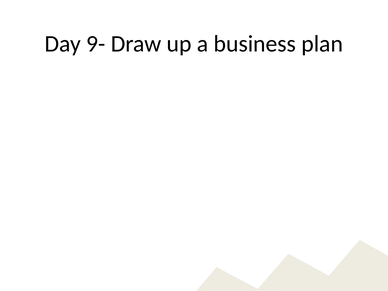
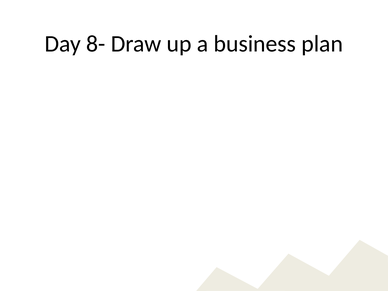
9-: 9- -> 8-
